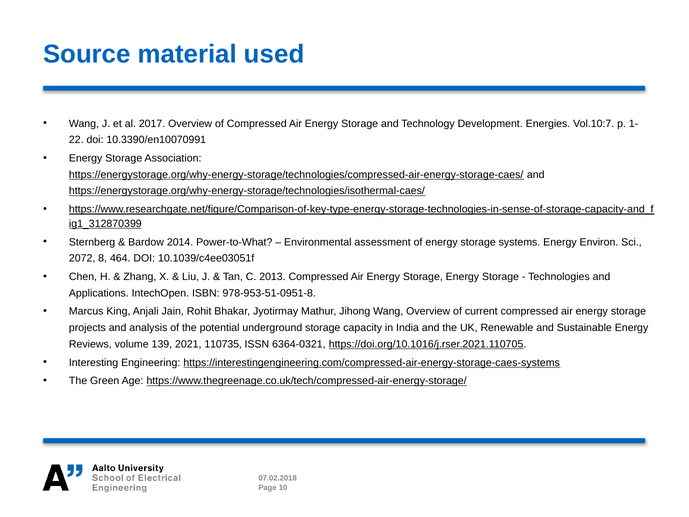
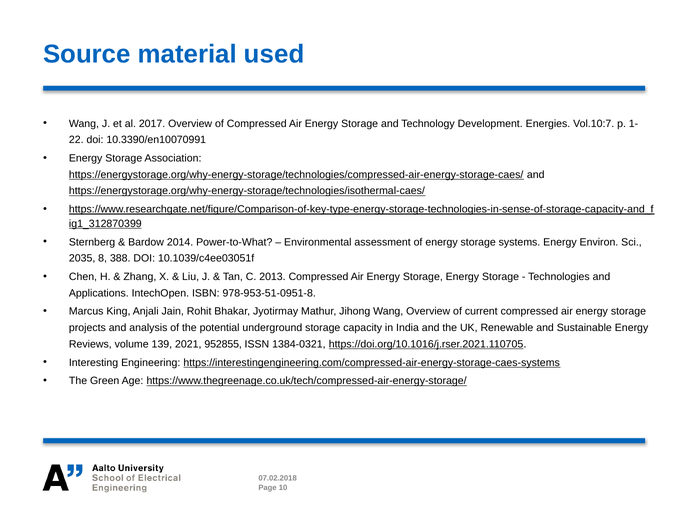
2072: 2072 -> 2035
464: 464 -> 388
110735: 110735 -> 952855
6364-0321: 6364-0321 -> 1384-0321
